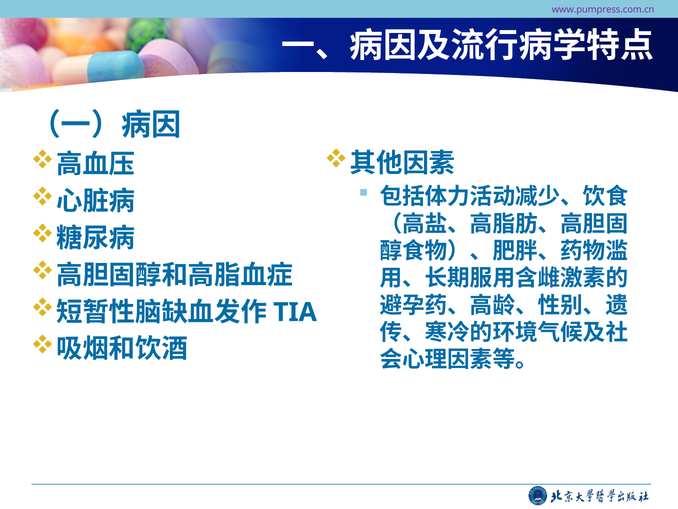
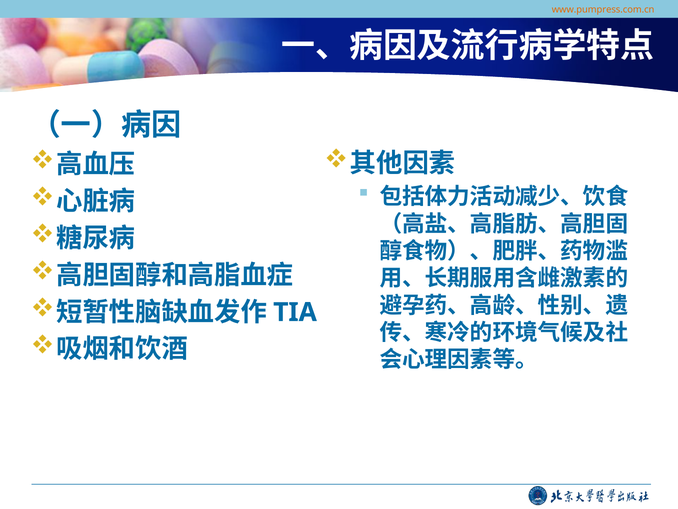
www.pumpress.com.cn colour: purple -> orange
